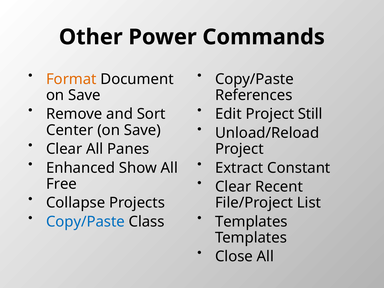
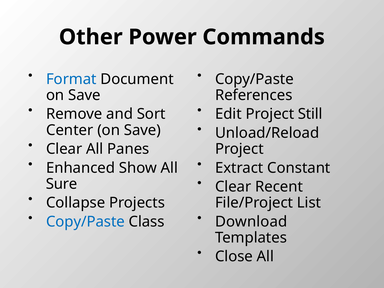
Format colour: orange -> blue
Free: Free -> Sure
Templates at (251, 222): Templates -> Download
